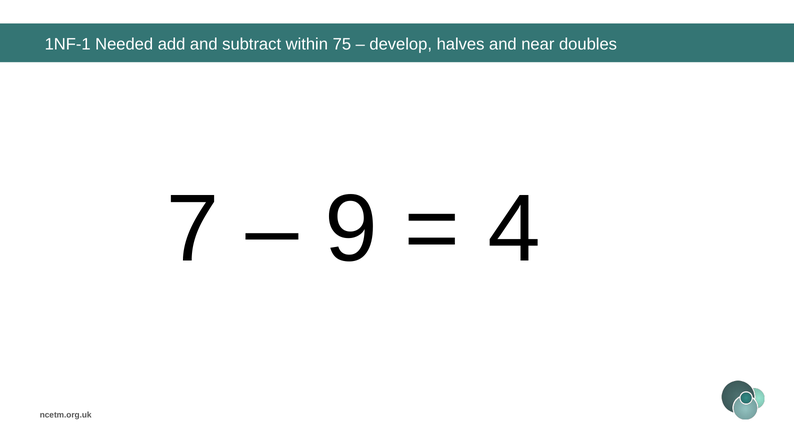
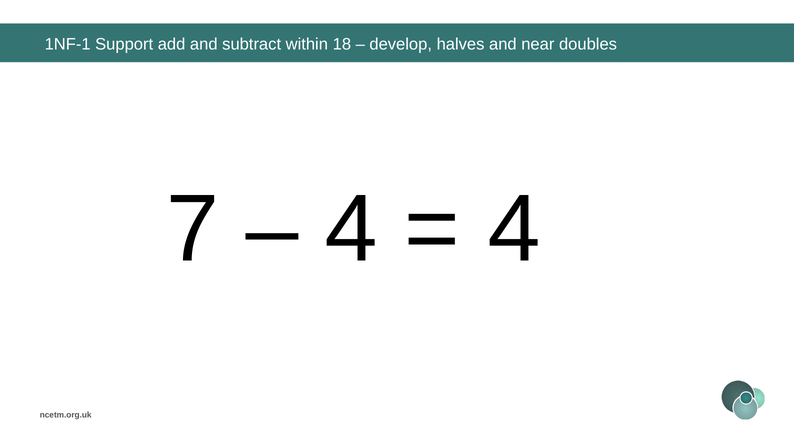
Needed: Needed -> Support
75: 75 -> 18
9 at (351, 229): 9 -> 4
